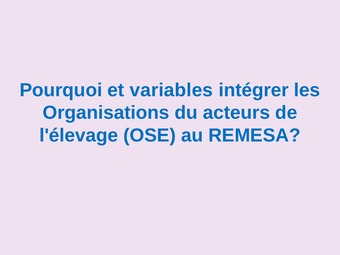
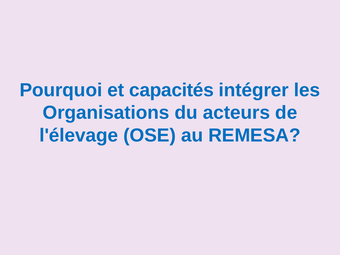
variables: variables -> capacités
